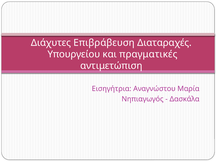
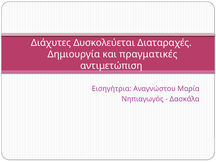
Επιβράβευση: Επιβράβευση -> Δυσκολεύεται
Υπουργείου: Υπουργείου -> Δημιουργία
